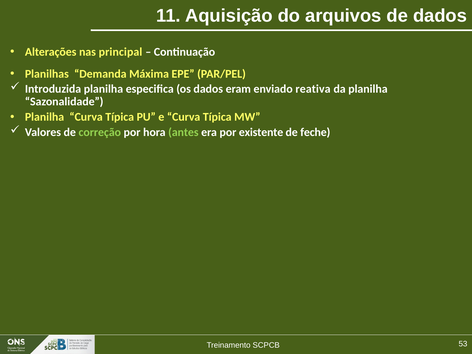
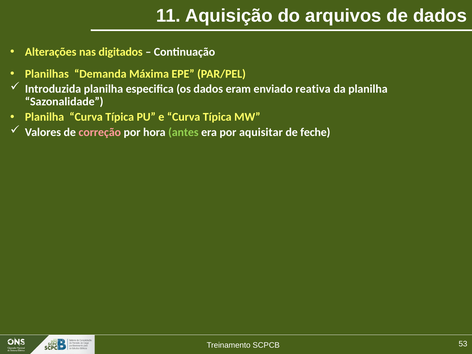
principal: principal -> digitados
correção colour: light green -> pink
existente: existente -> aquisitar
